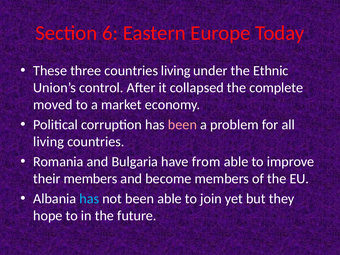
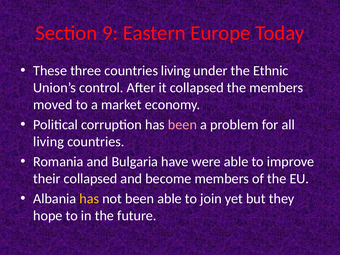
6: 6 -> 9
the complete: complete -> members
from: from -> were
their members: members -> collapsed
has at (89, 199) colour: light blue -> yellow
